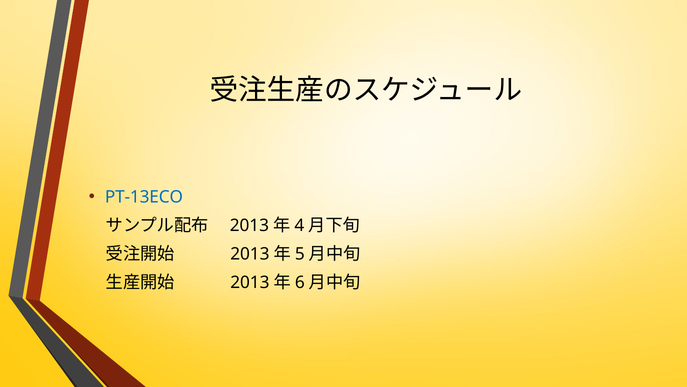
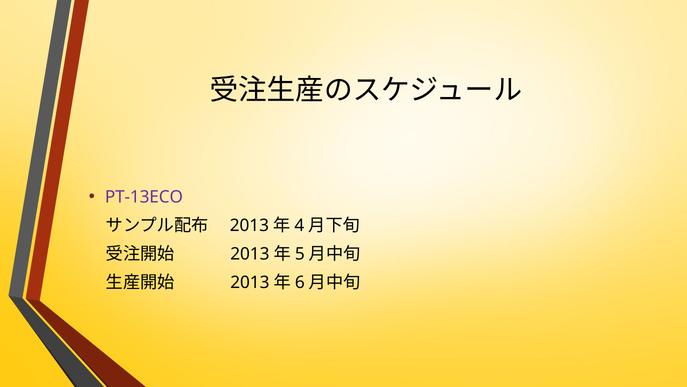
PT-13ECO colour: blue -> purple
